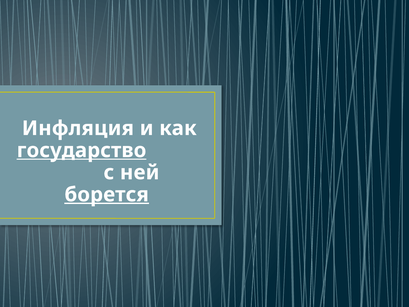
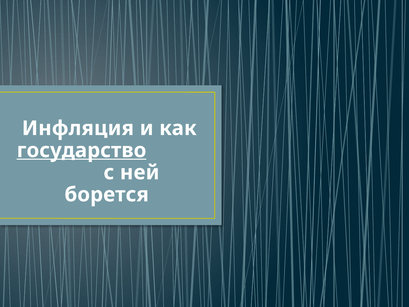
борется underline: present -> none
